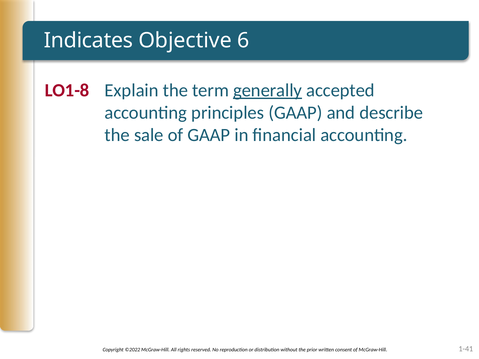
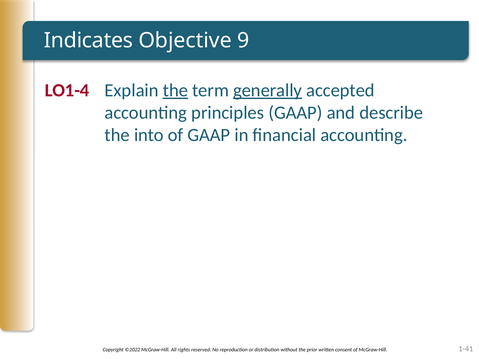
6: 6 -> 9
LO1-8: LO1-8 -> LO1-4
the at (175, 90) underline: none -> present
sale: sale -> into
